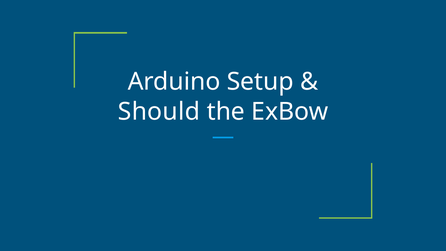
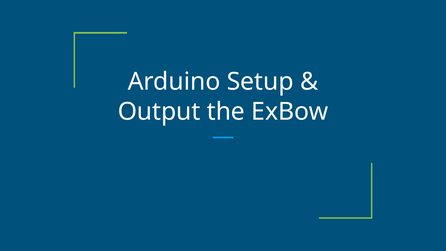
Should: Should -> Output
